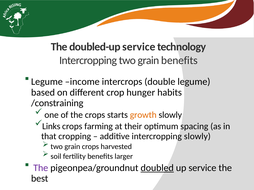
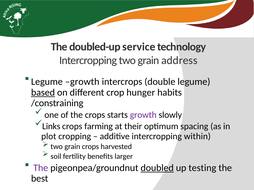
grain benefits: benefits -> address
Legume income: income -> growth
based underline: none -> present
growth at (143, 115) colour: orange -> purple
that: that -> plot
intercropping slowly: slowly -> within
up service: service -> testing
